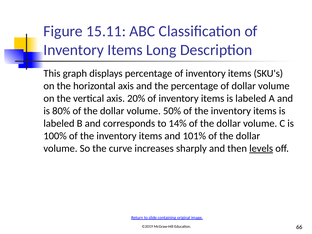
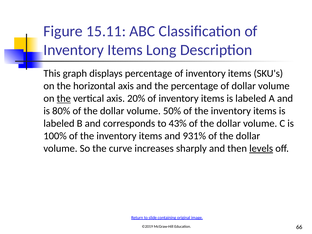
the at (64, 98) underline: none -> present
14%: 14% -> 43%
101%: 101% -> 931%
